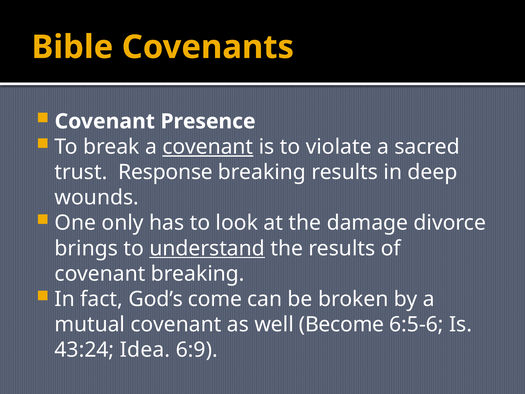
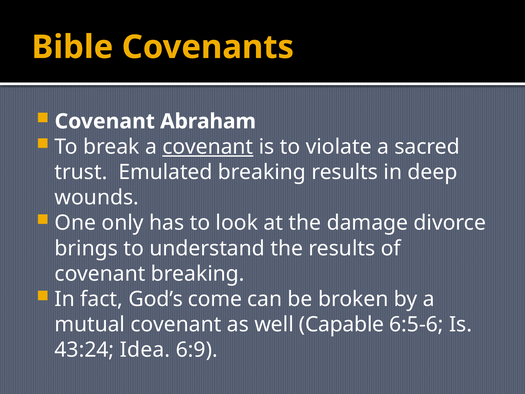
Presence: Presence -> Abraham
Response: Response -> Emulated
understand underline: present -> none
Become: Become -> Capable
